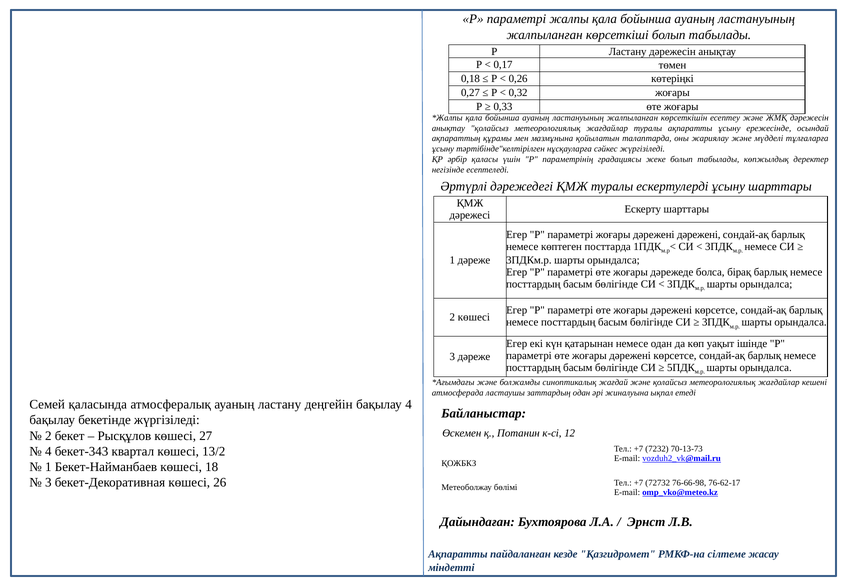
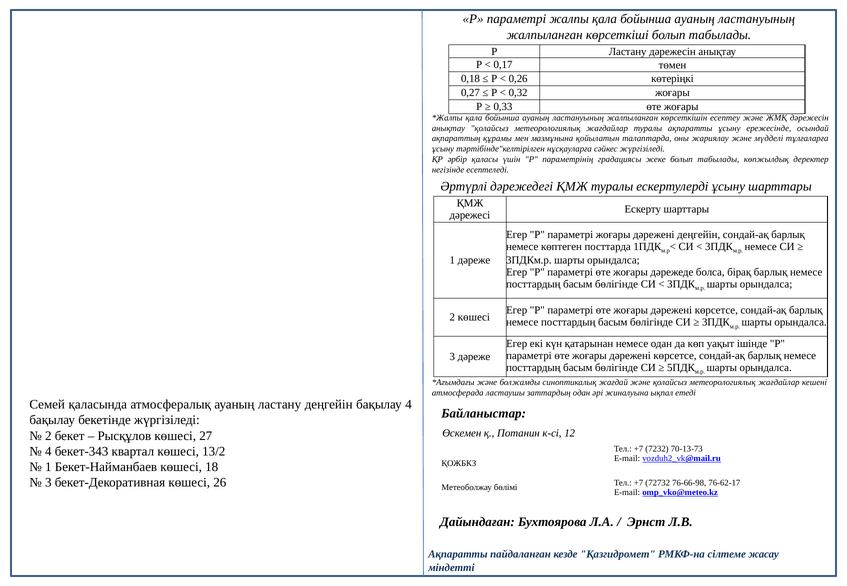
дәрежені дәрежені: дәрежені -> деңгейін
